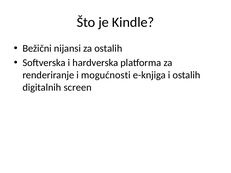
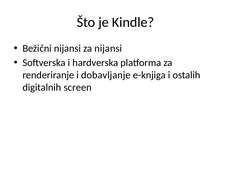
za ostalih: ostalih -> nijansi
mogućnosti: mogućnosti -> dobavljanje
